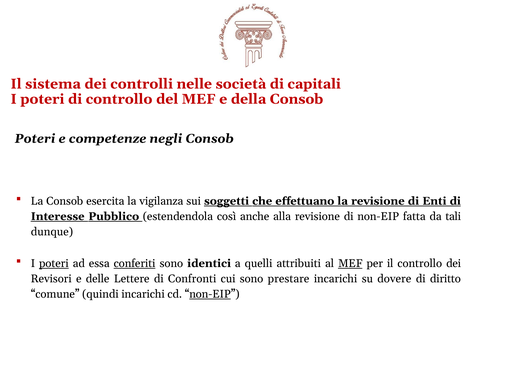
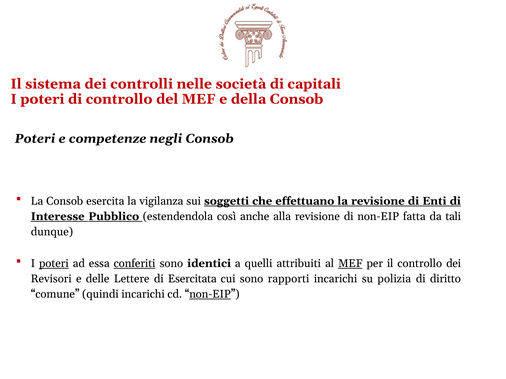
Confronti: Confronti -> Esercitata
prestare: prestare -> rapporti
dovere: dovere -> polizia
